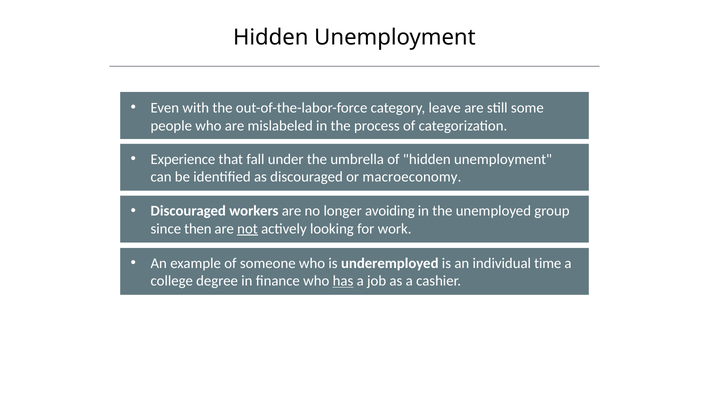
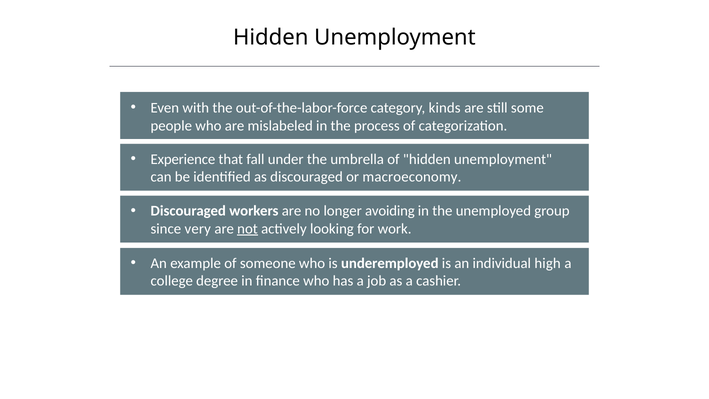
leave: leave -> kinds
then: then -> very
time: time -> high
has underline: present -> none
